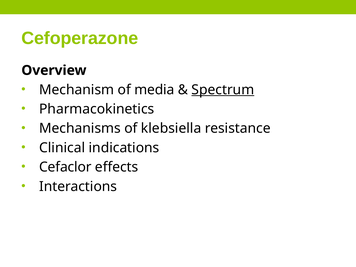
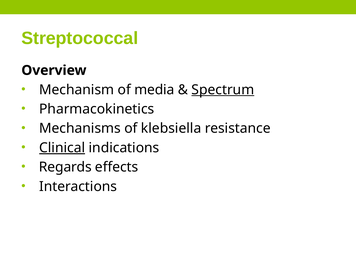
Cefoperazone: Cefoperazone -> Streptococcal
Clinical underline: none -> present
Cefaclor: Cefaclor -> Regards
